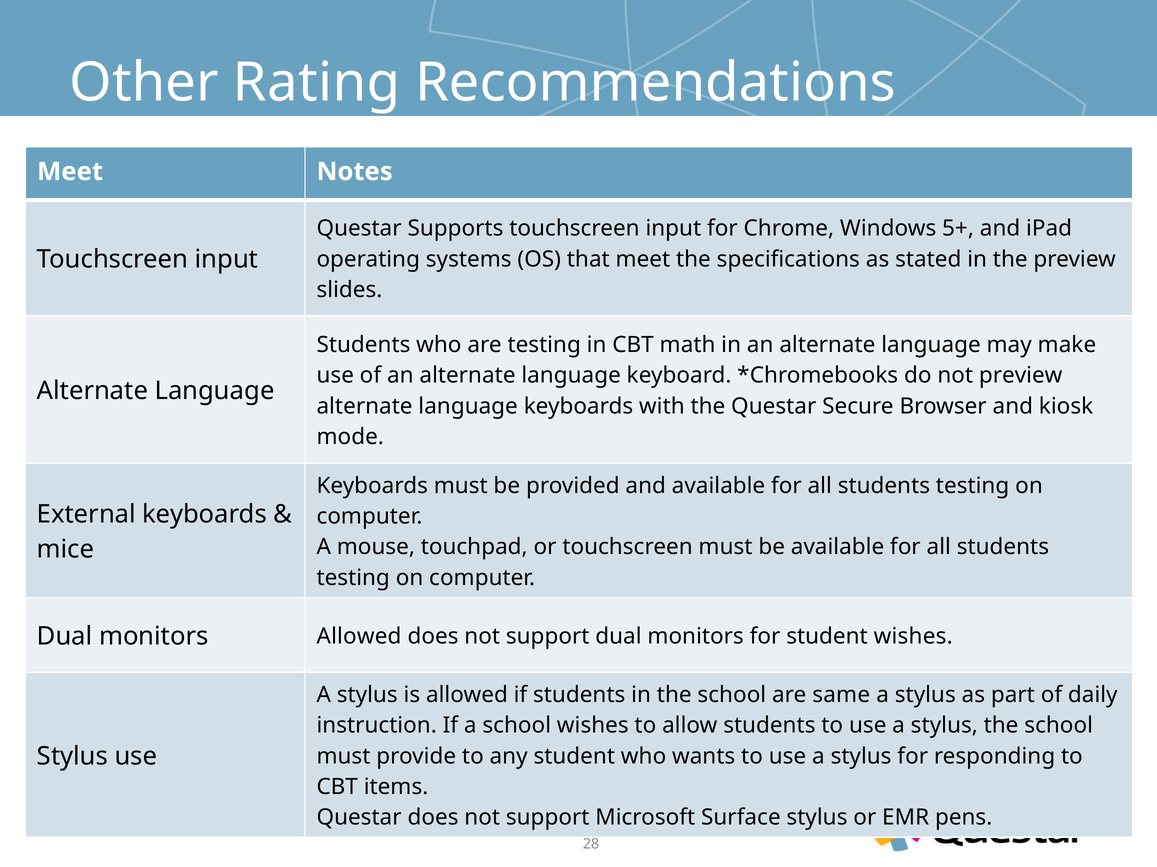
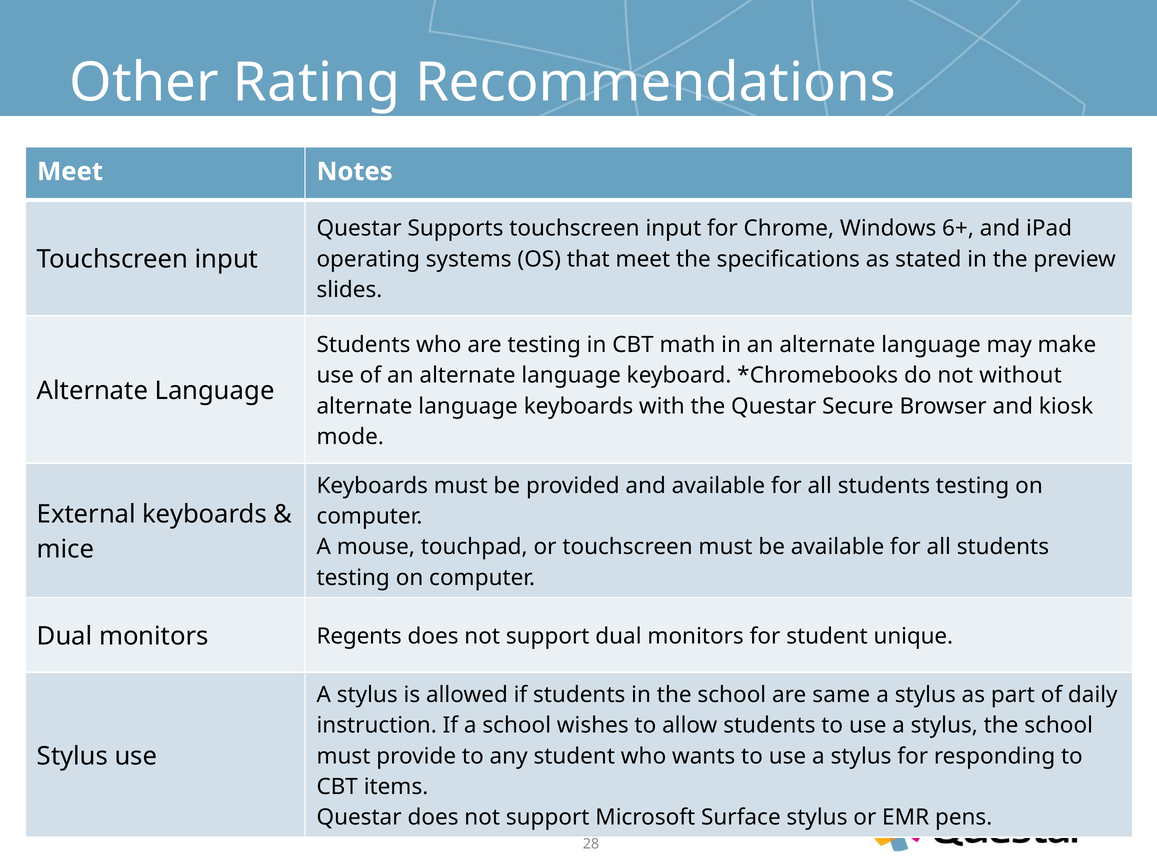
5+: 5+ -> 6+
not preview: preview -> without
monitors Allowed: Allowed -> Regents
student wishes: wishes -> unique
